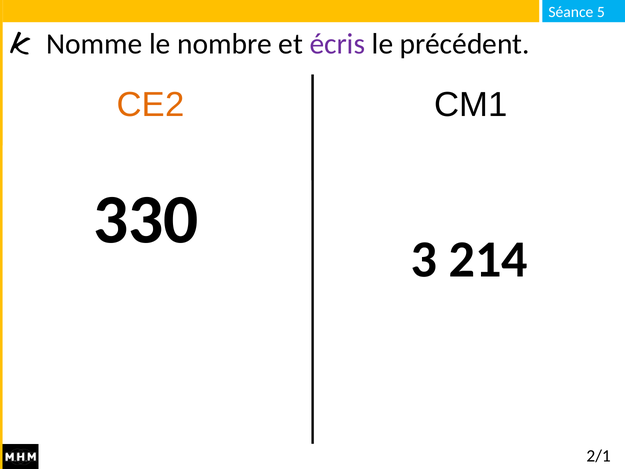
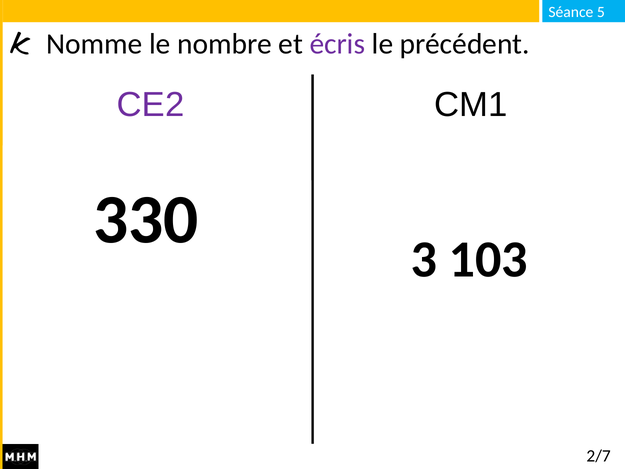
CE2 colour: orange -> purple
214: 214 -> 103
2/1: 2/1 -> 2/7
